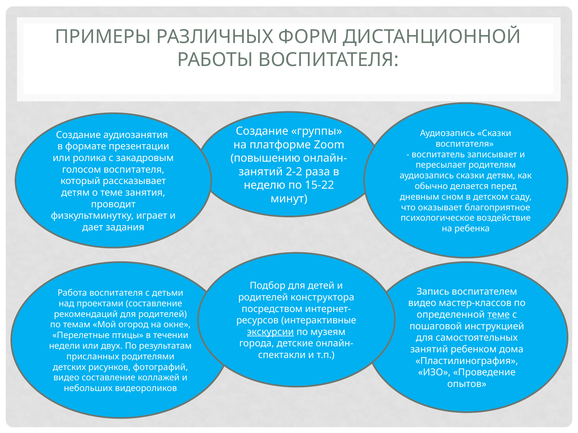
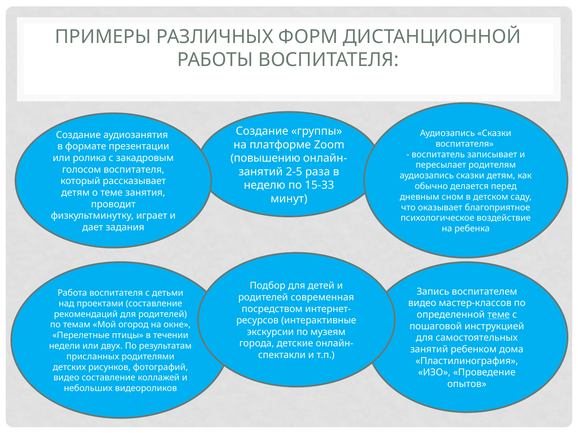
2-2: 2-2 -> 2-5
15-22: 15-22 -> 15-33
конструктора: конструктора -> современная
экскурсии underline: present -> none
